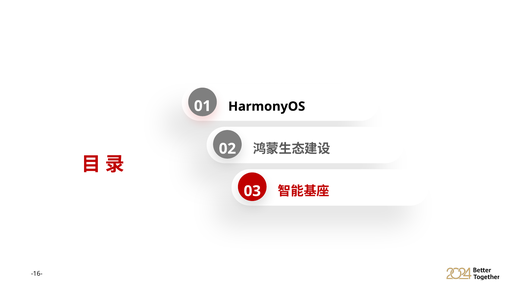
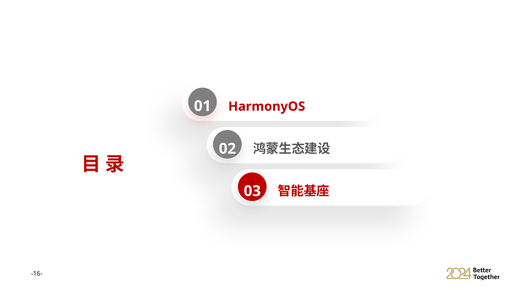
HarmonyOS colour: black -> red
